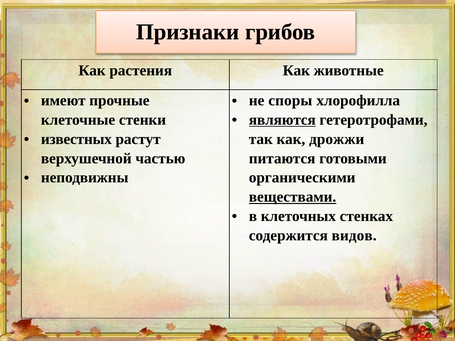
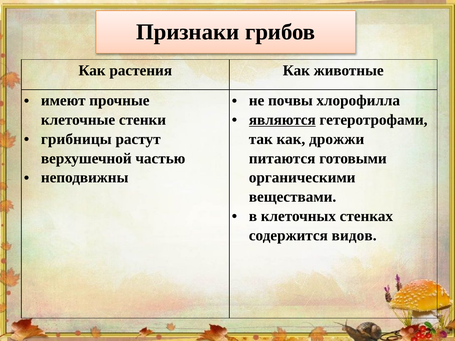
споры: споры -> почвы
известных: известных -> грибницы
веществами underline: present -> none
